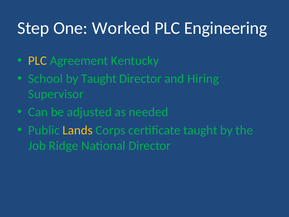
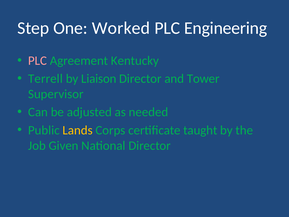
PLC at (38, 61) colour: yellow -> pink
School: School -> Terrell
by Taught: Taught -> Liaison
Hiring: Hiring -> Tower
Ridge: Ridge -> Given
